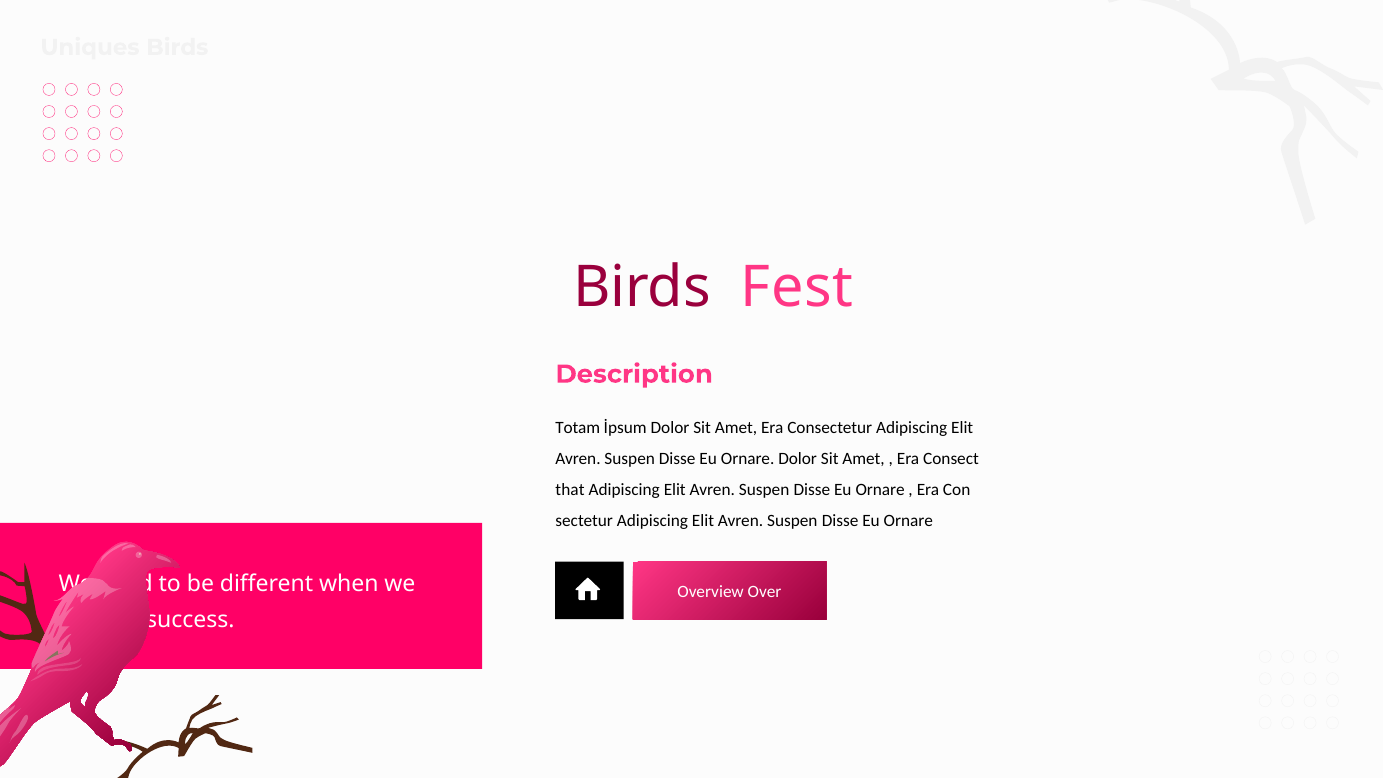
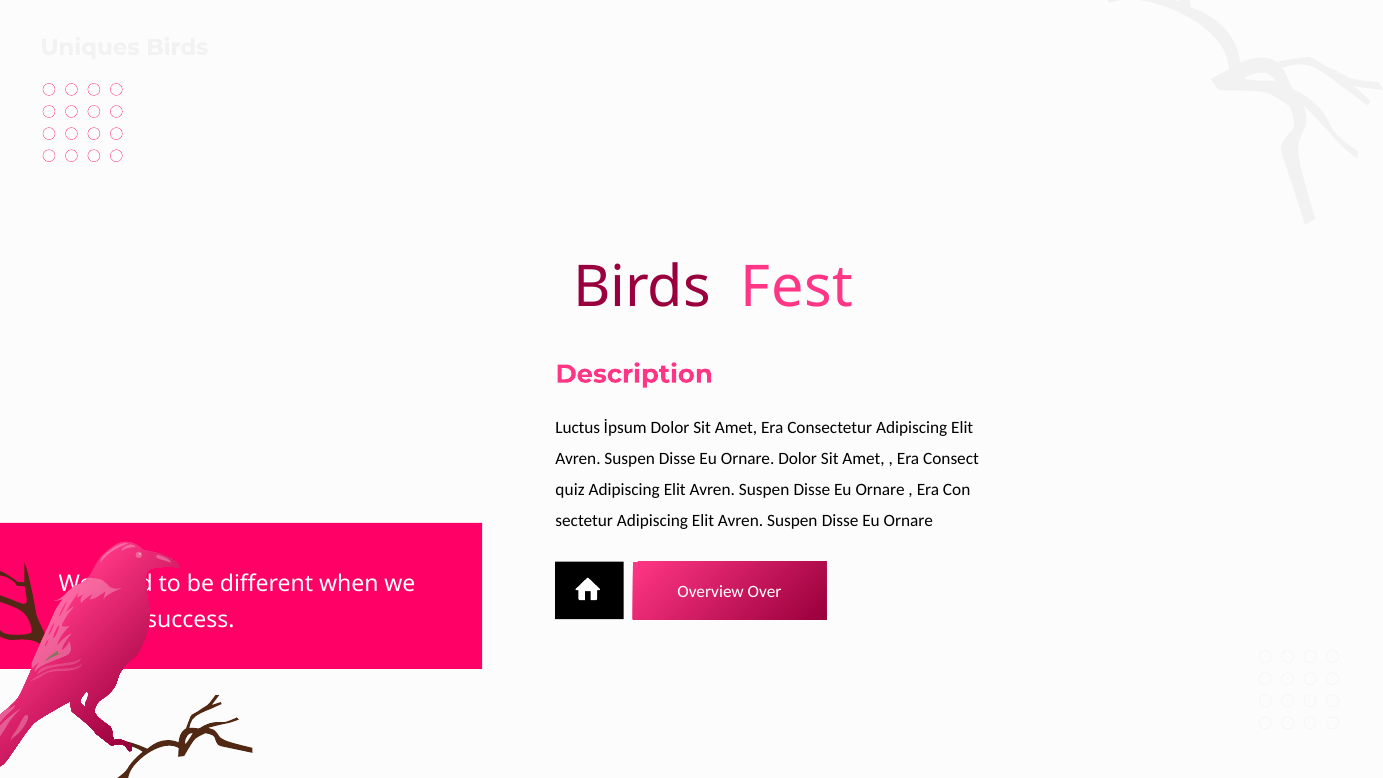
Totam: Totam -> Luctus
that: that -> quiz
